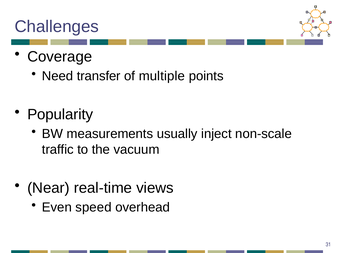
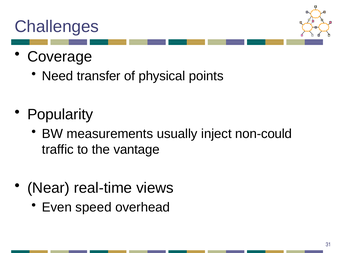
multiple: multiple -> physical
non-scale: non-scale -> non-could
vacuum: vacuum -> vantage
